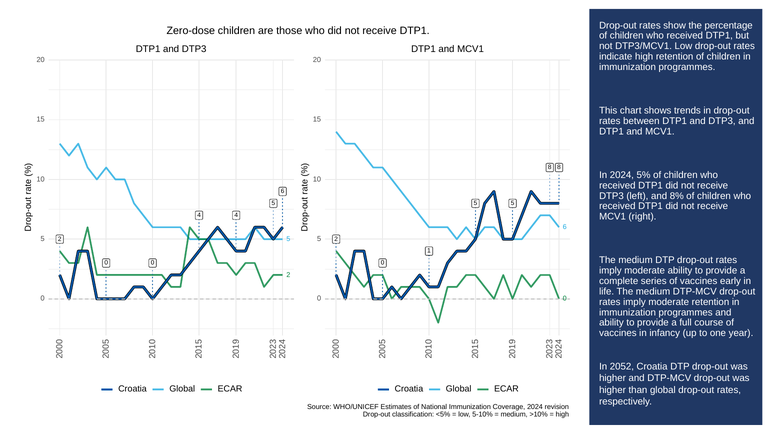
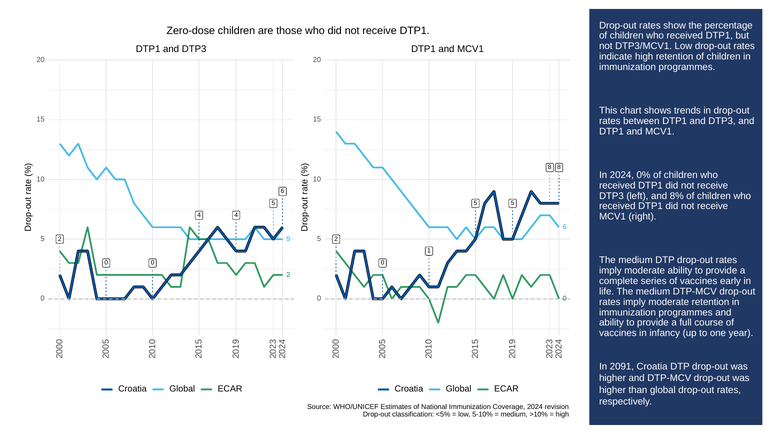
5%: 5% -> 0%
2052: 2052 -> 2091
